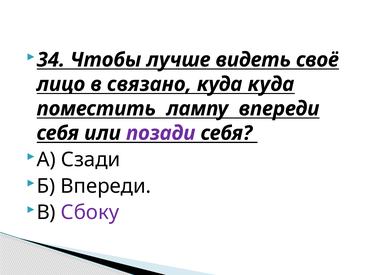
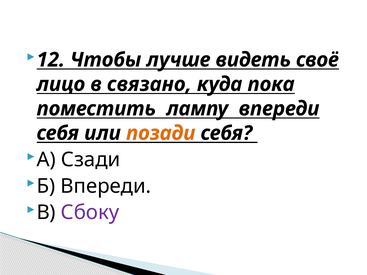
34: 34 -> 12
куда куда: куда -> пока
позади colour: purple -> orange
